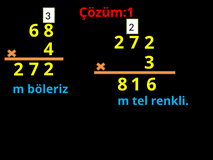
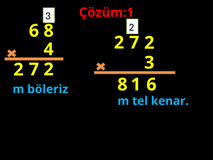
renkli: renkli -> kenar
